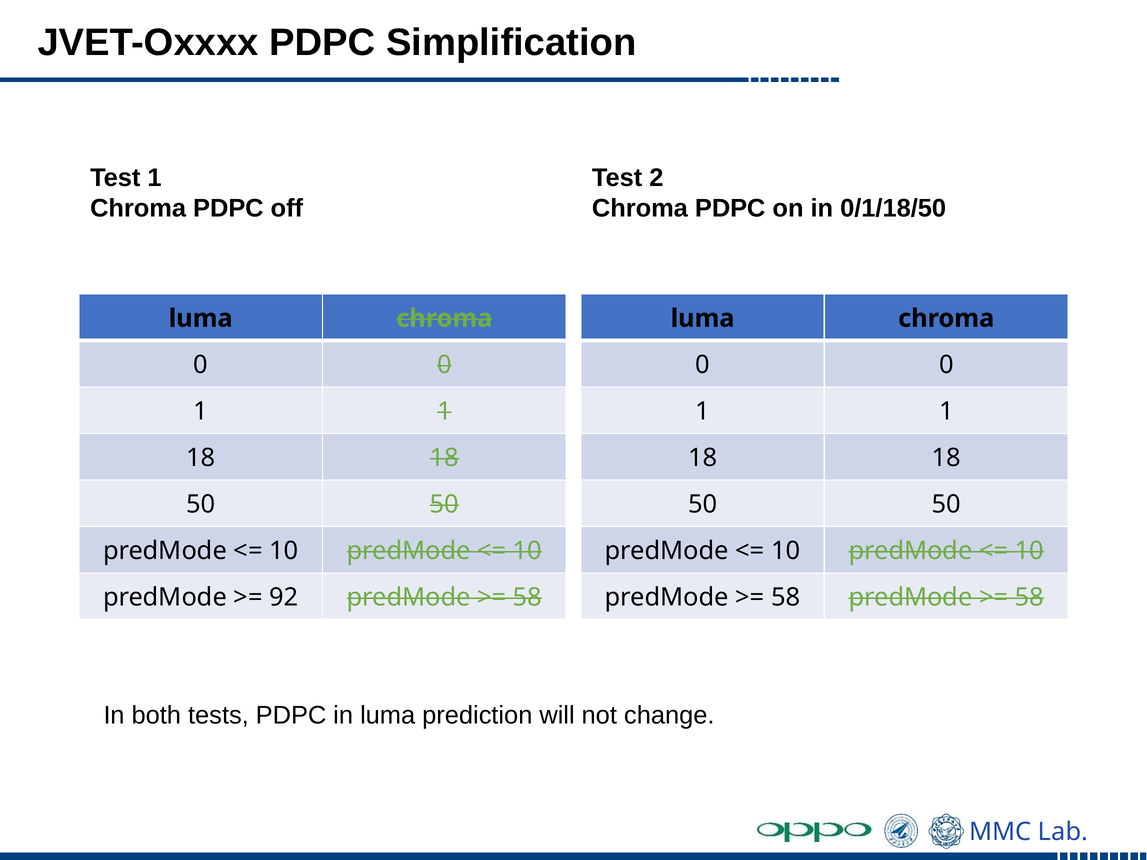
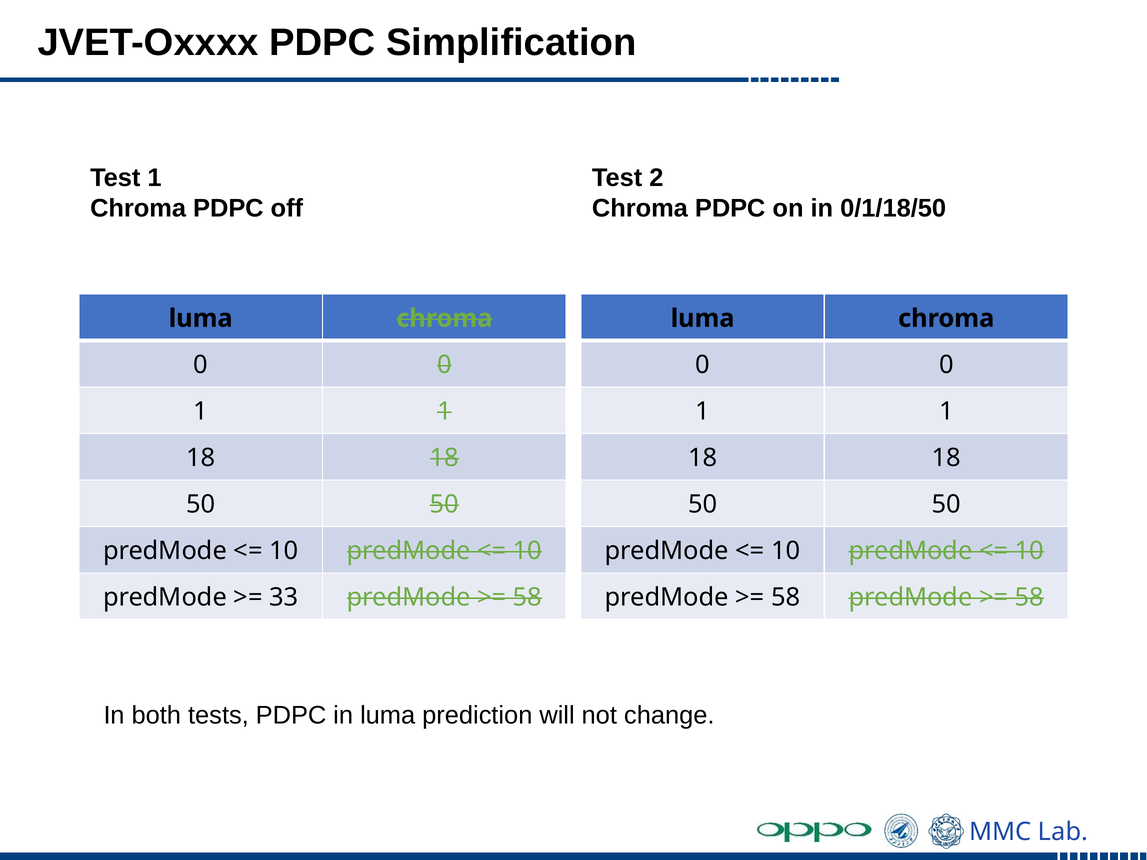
92: 92 -> 33
